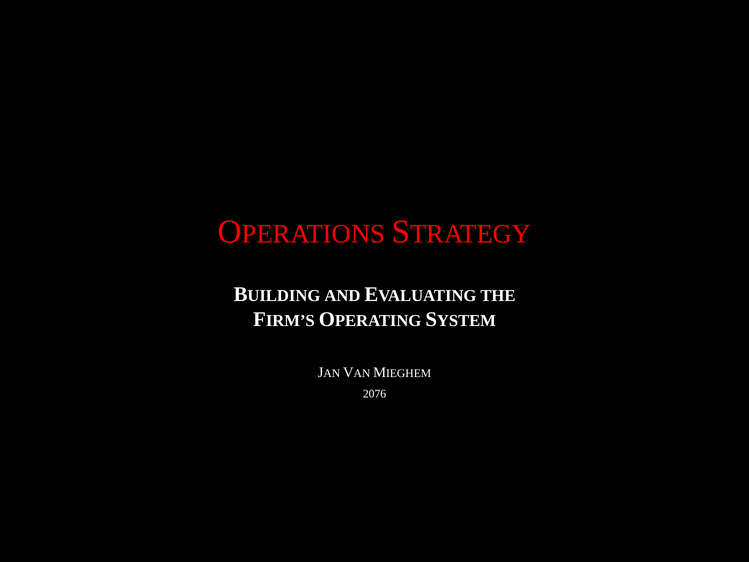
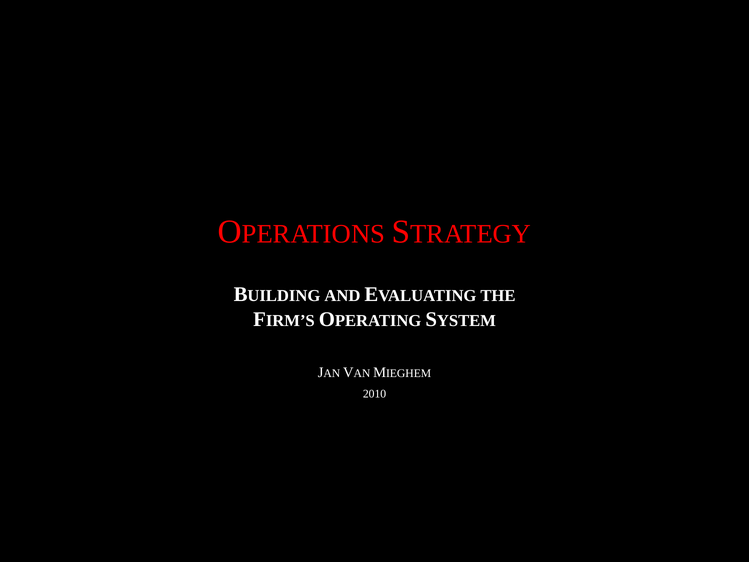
2076: 2076 -> 2010
